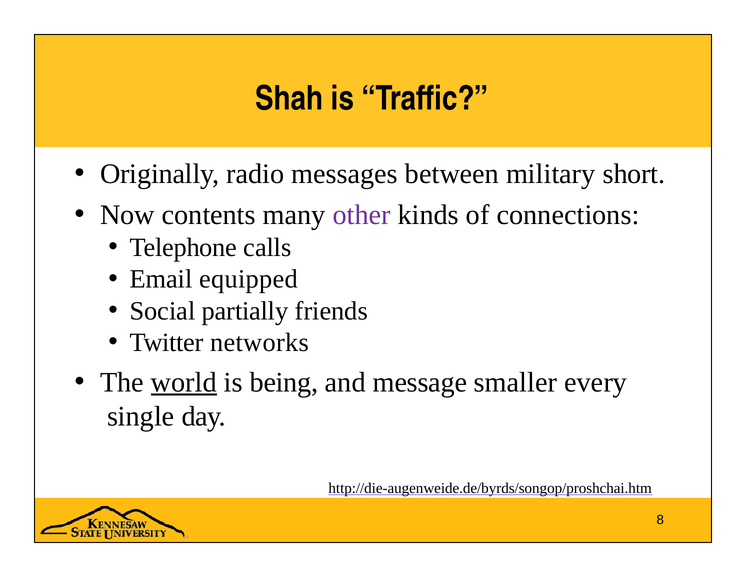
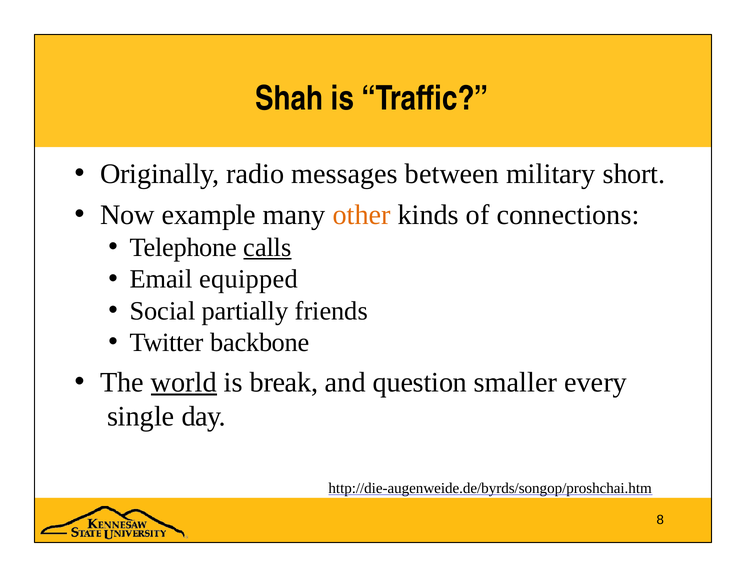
contents: contents -> example
other colour: purple -> orange
calls underline: none -> present
networks: networks -> backbone
being: being -> break
message: message -> question
